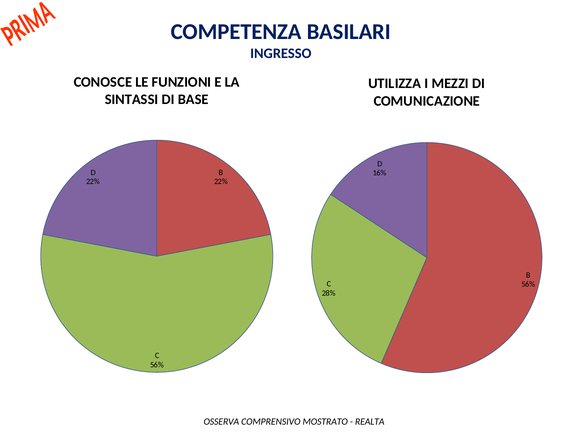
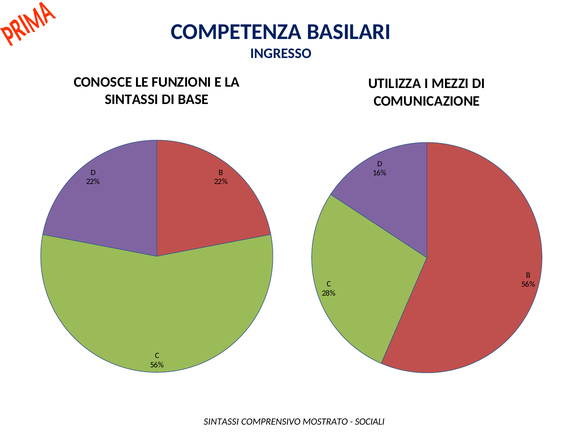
OSSERVA at (221, 422): OSSERVA -> SINTASSI
REALTA: REALTA -> SOCIALI
